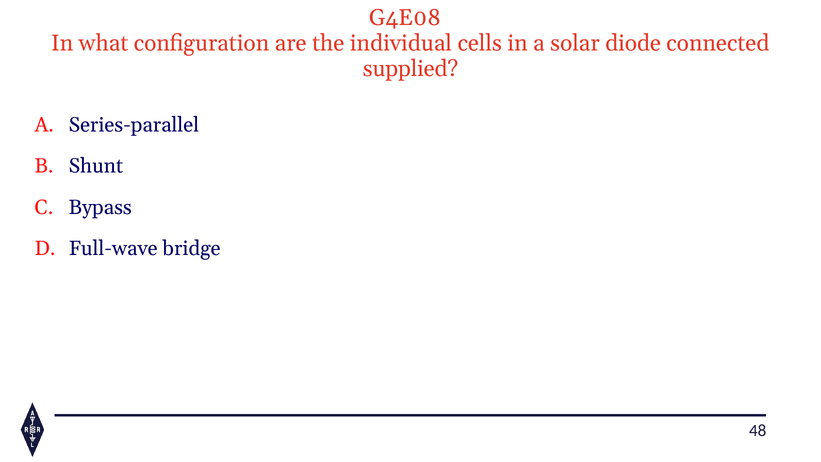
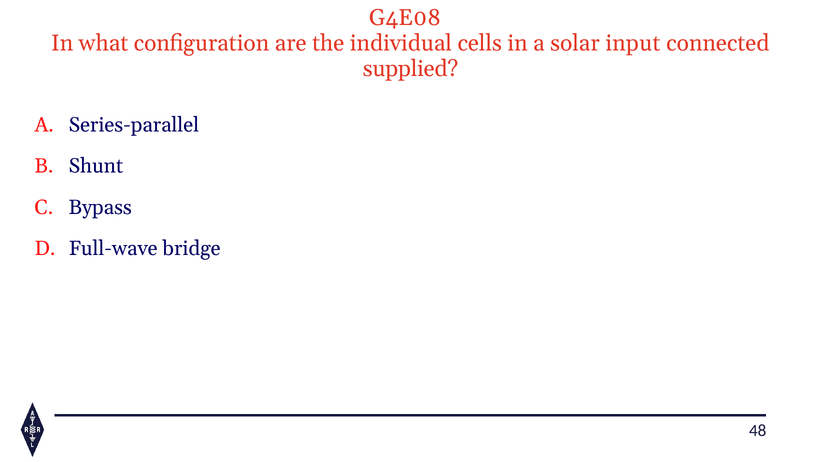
diode: diode -> input
